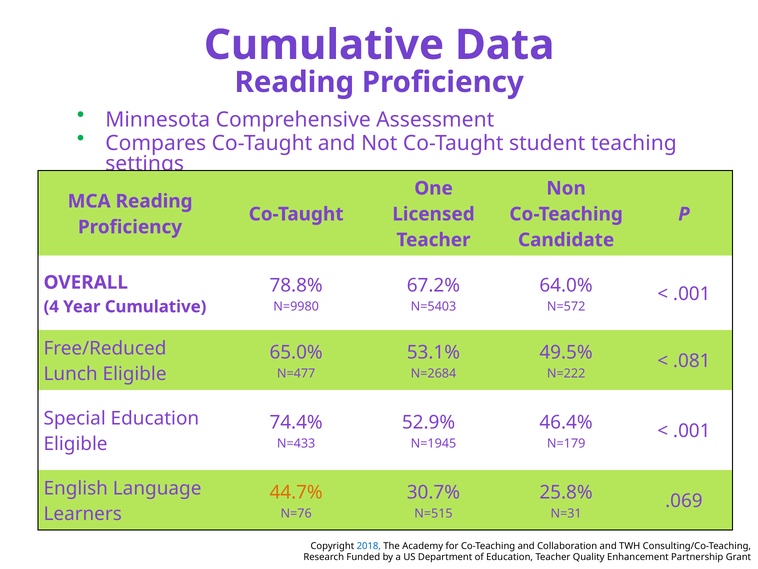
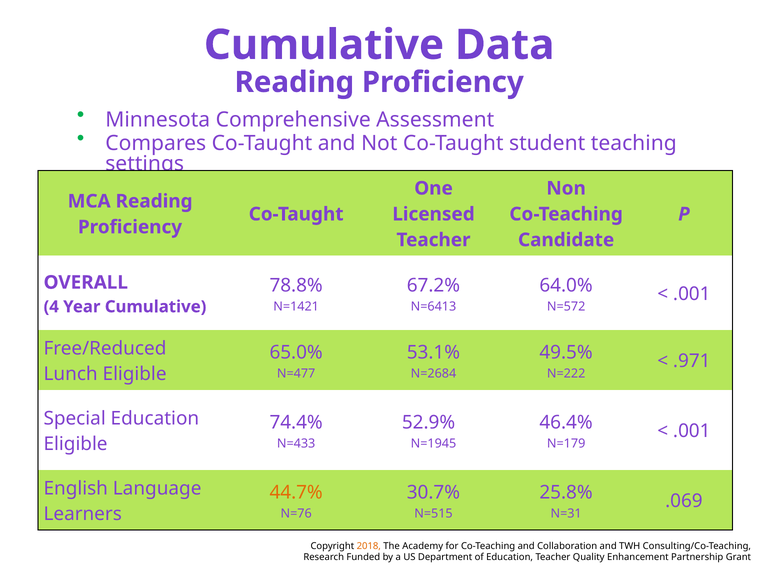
N=9980: N=9980 -> N=1421
N=5403: N=5403 -> N=6413
.081: .081 -> .971
2018 colour: blue -> orange
